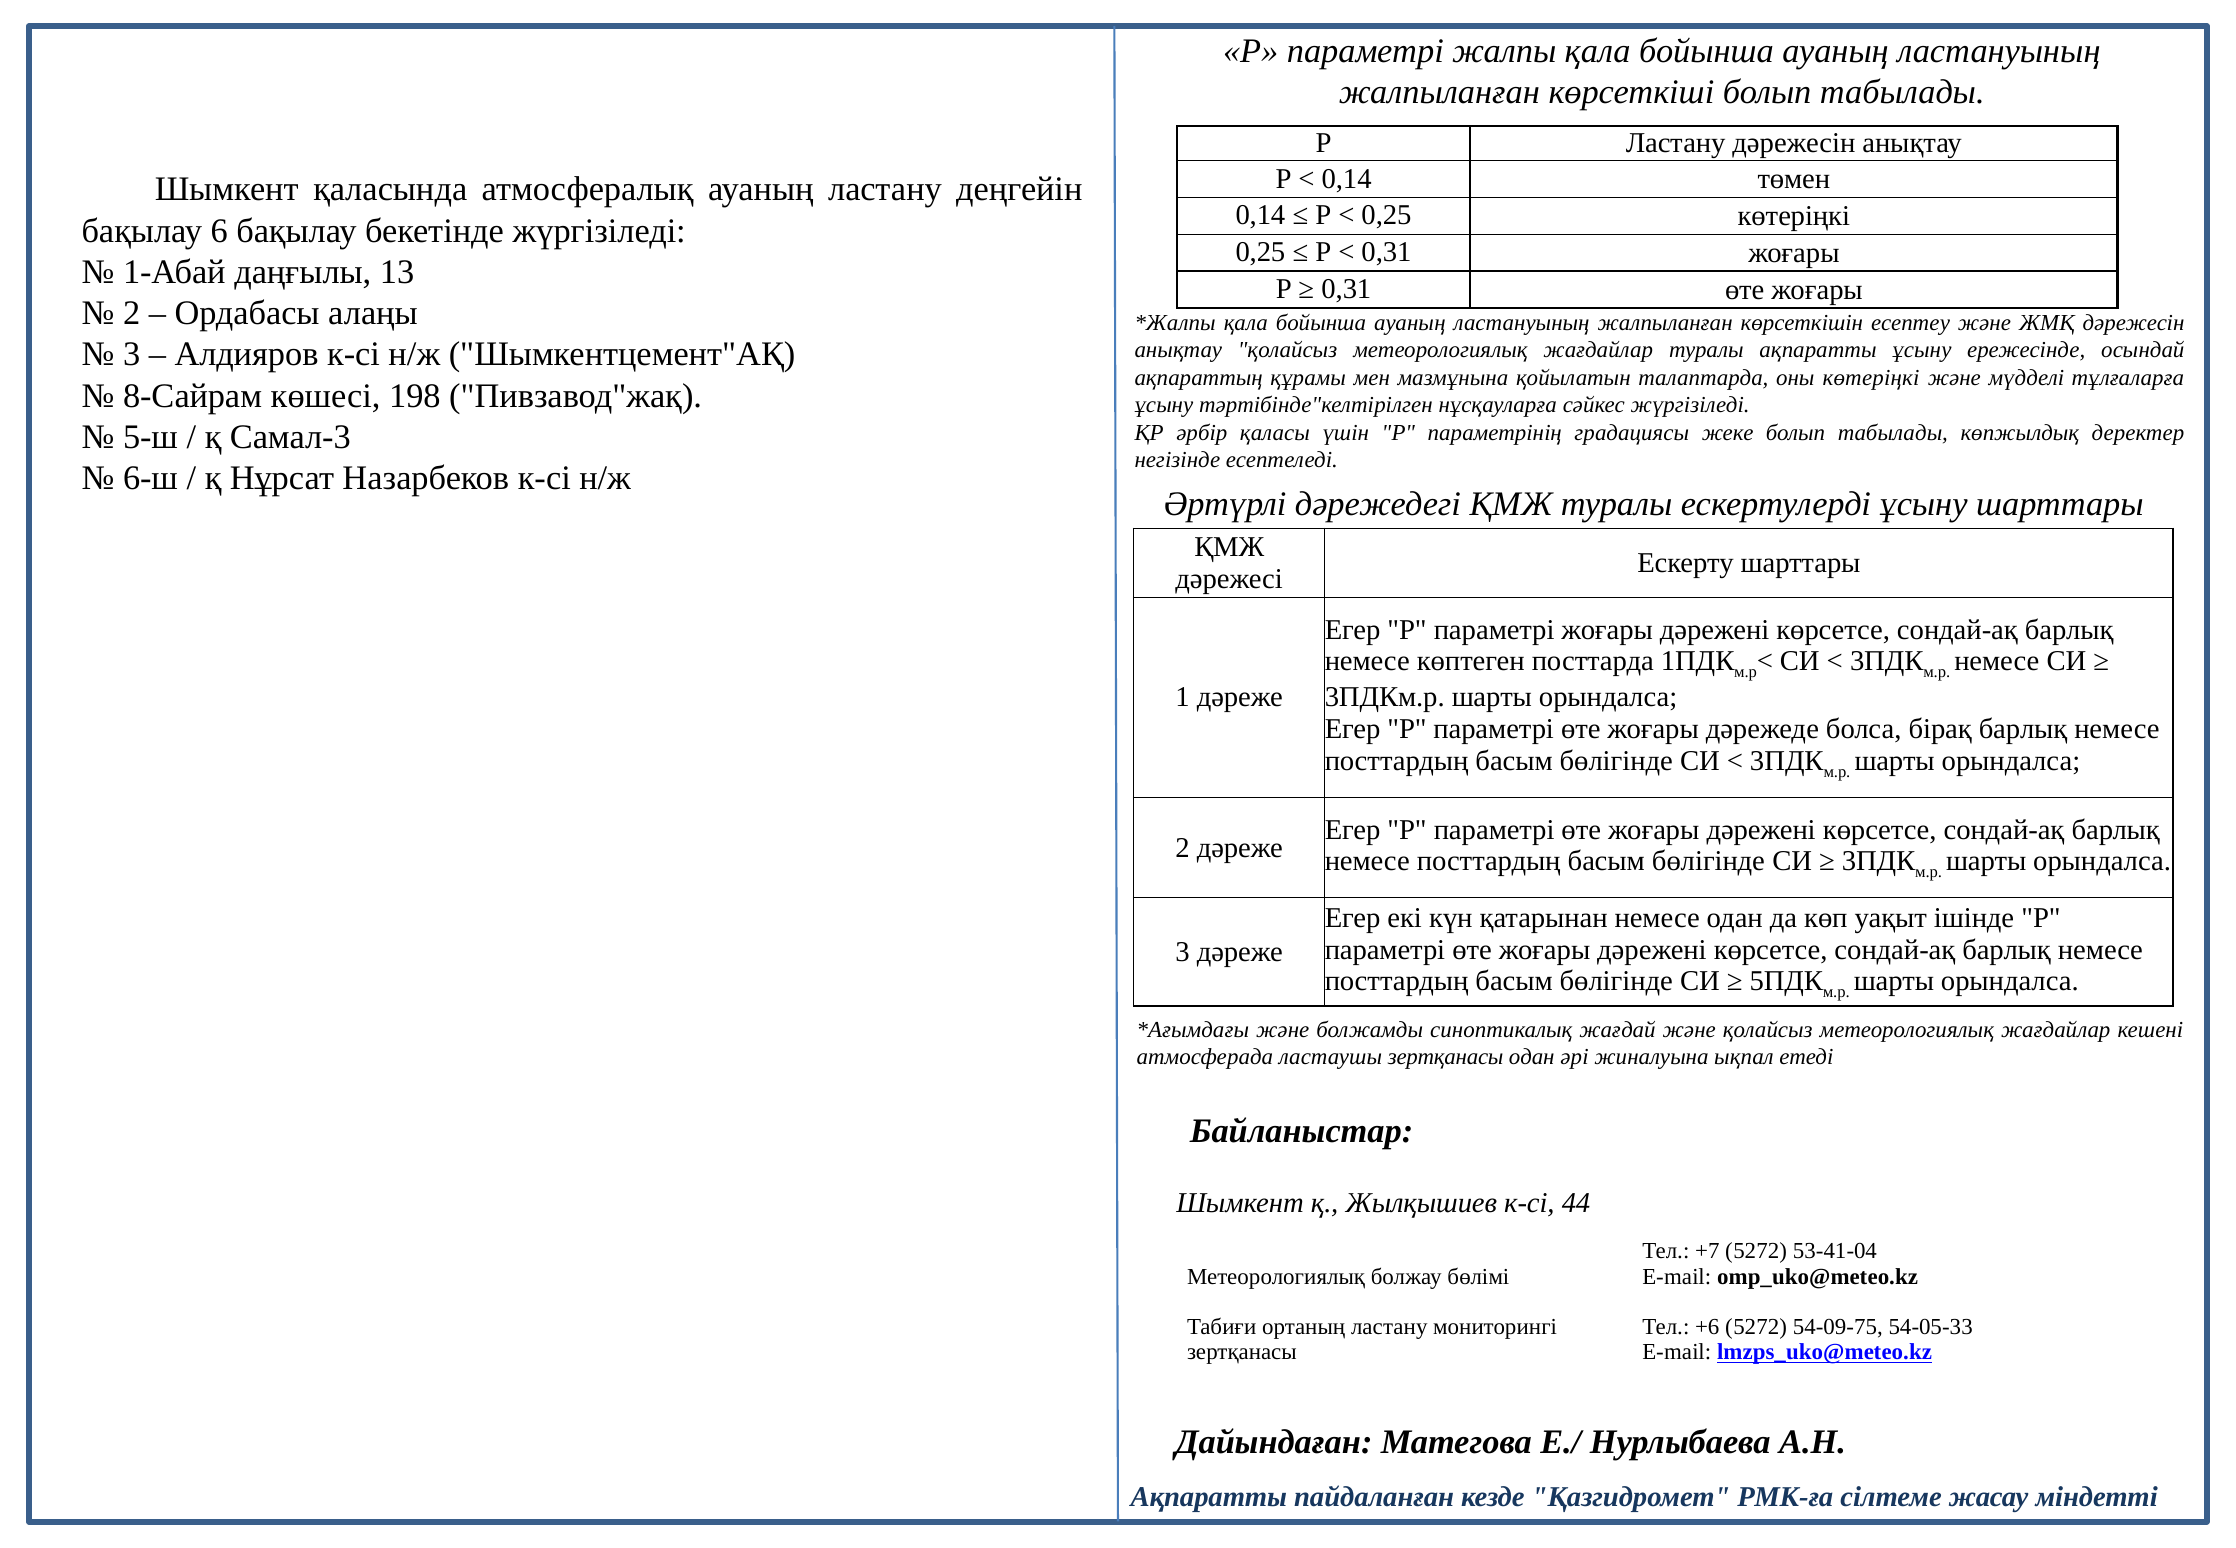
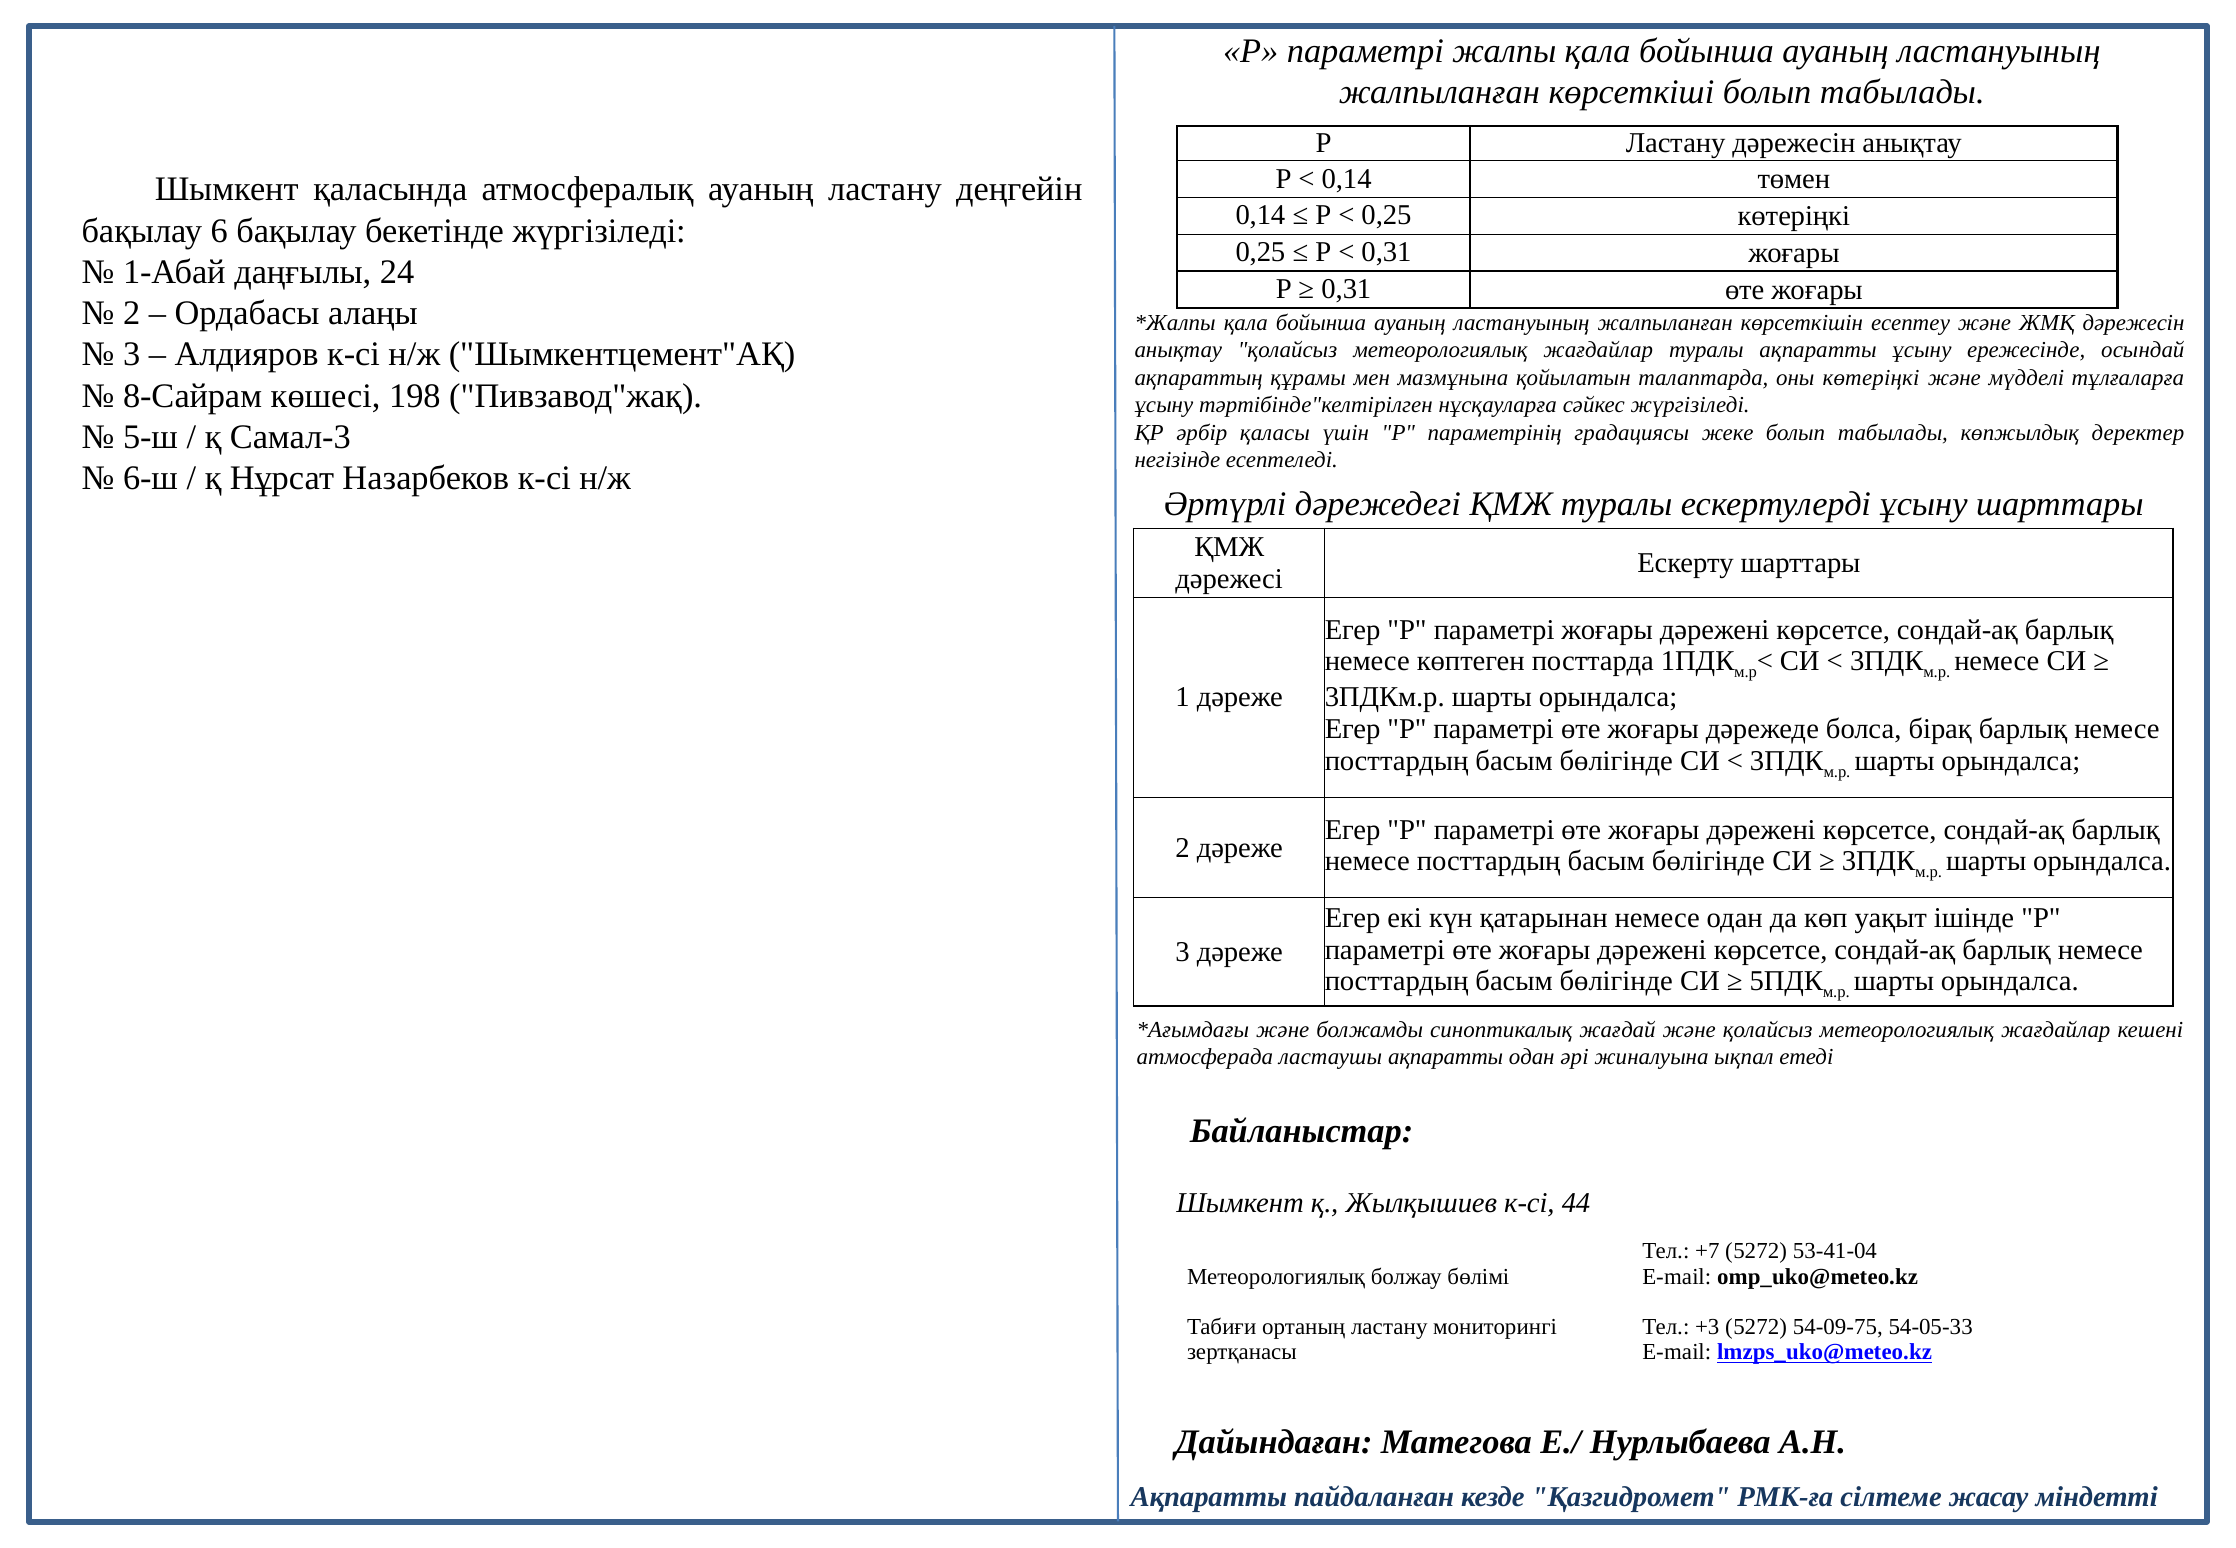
13: 13 -> 24
ластаушы зертқанасы: зертқанасы -> ақпаратты
+6: +6 -> +3
